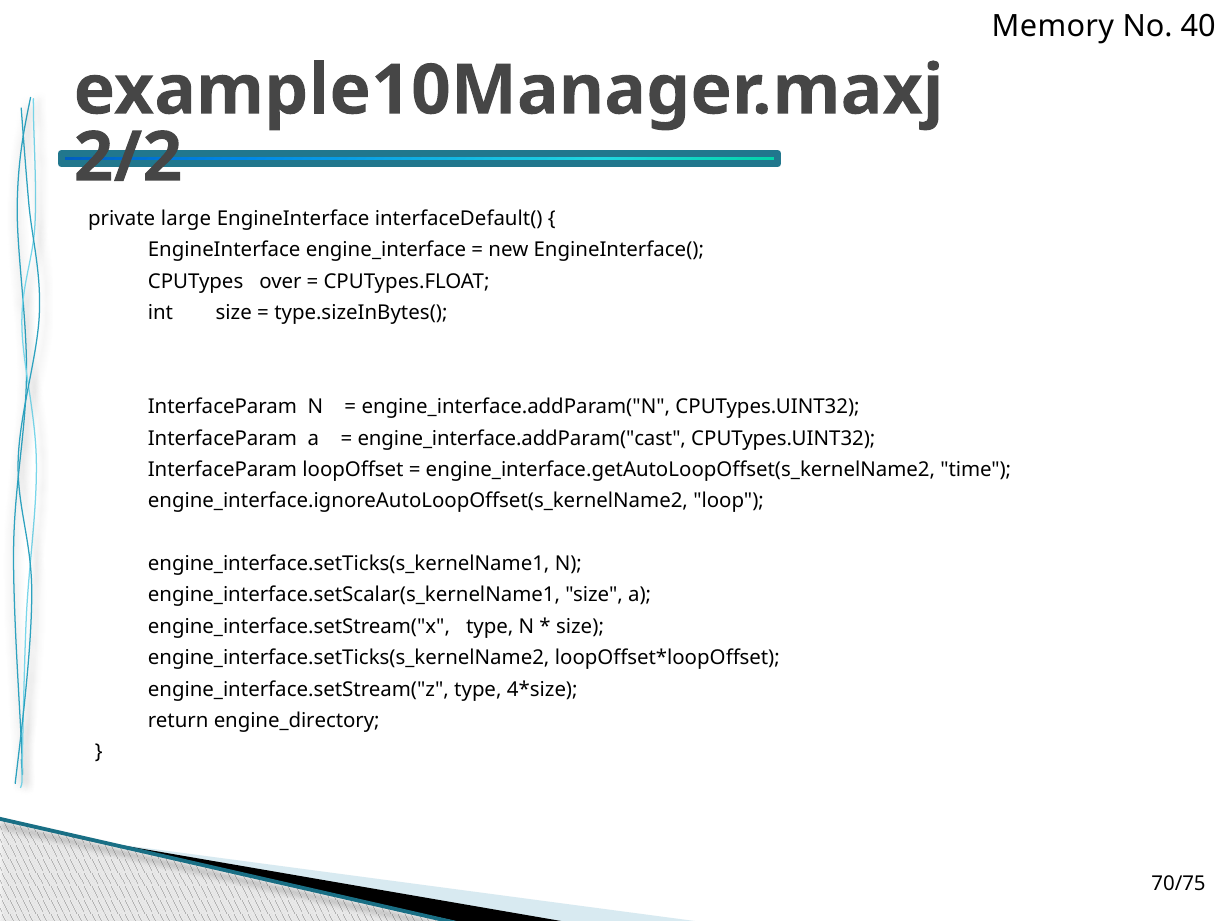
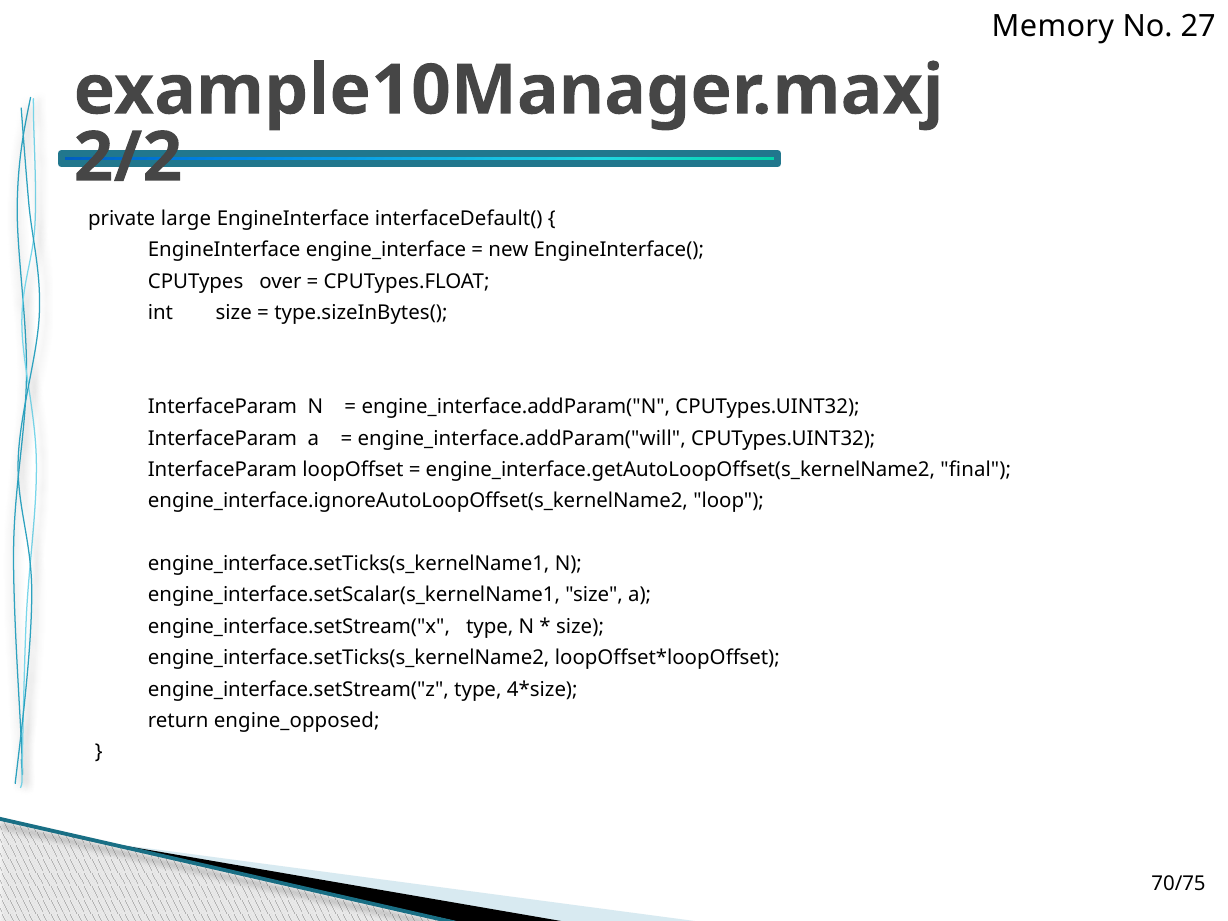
40: 40 -> 27
engine_interface.addParam("cast: engine_interface.addParam("cast -> engine_interface.addParam("will
time: time -> final
engine_directory: engine_directory -> engine_opposed
